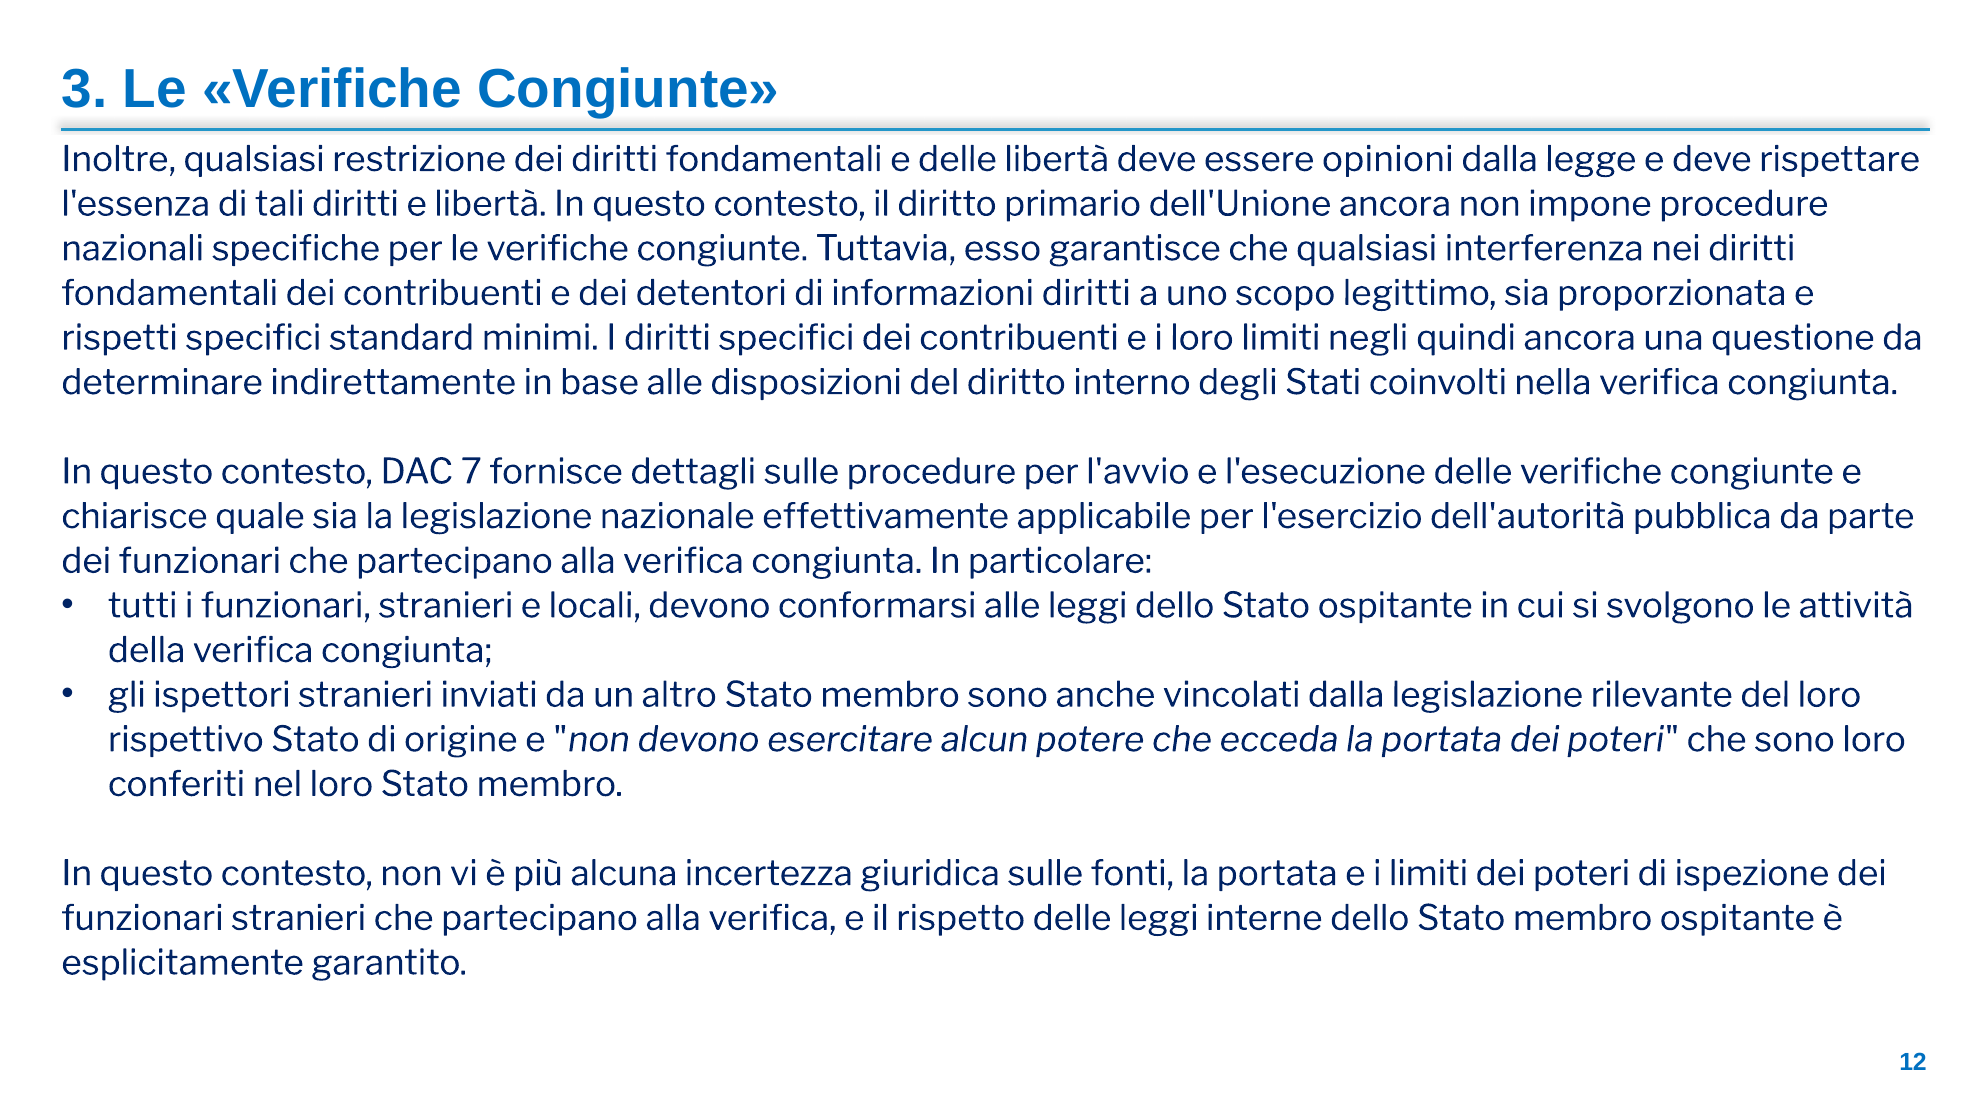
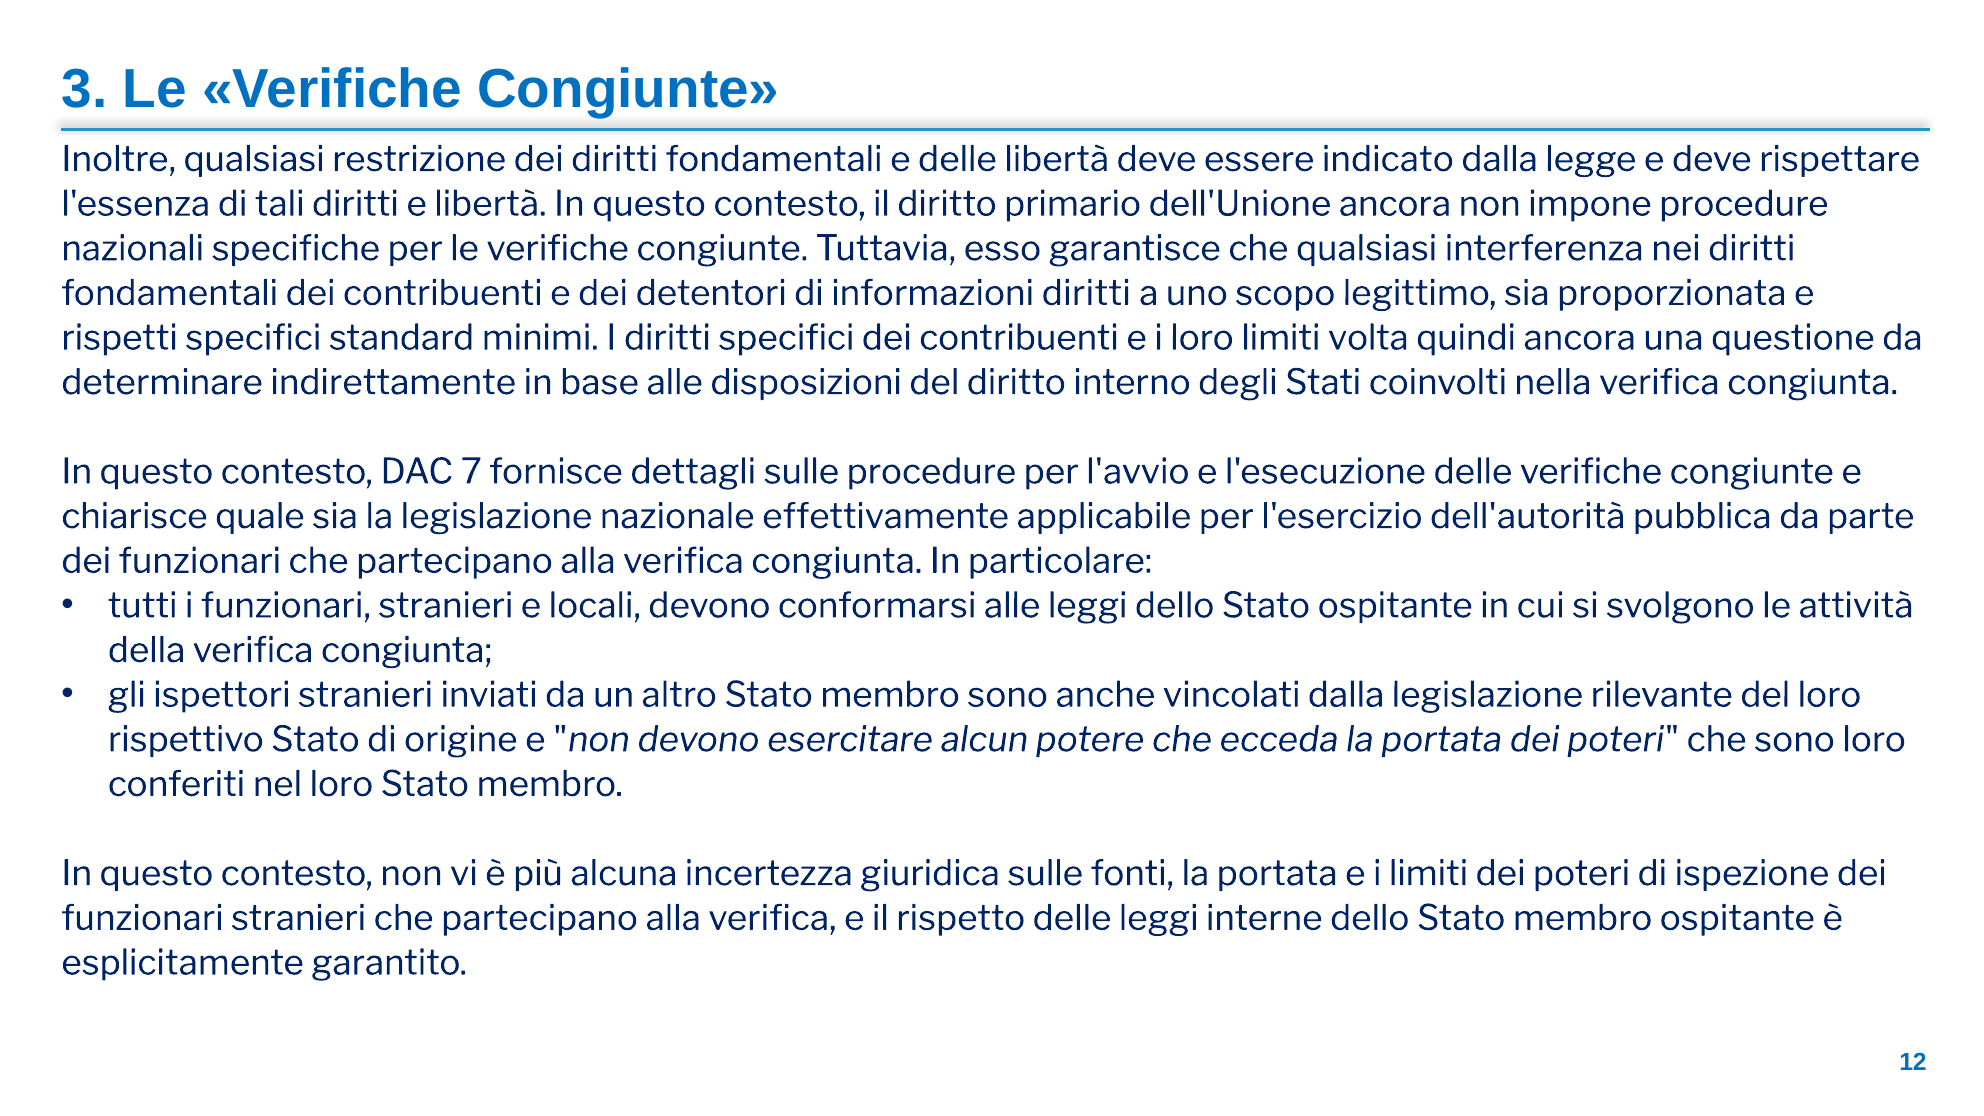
opinioni: opinioni -> indicato
negli: negli -> volta
